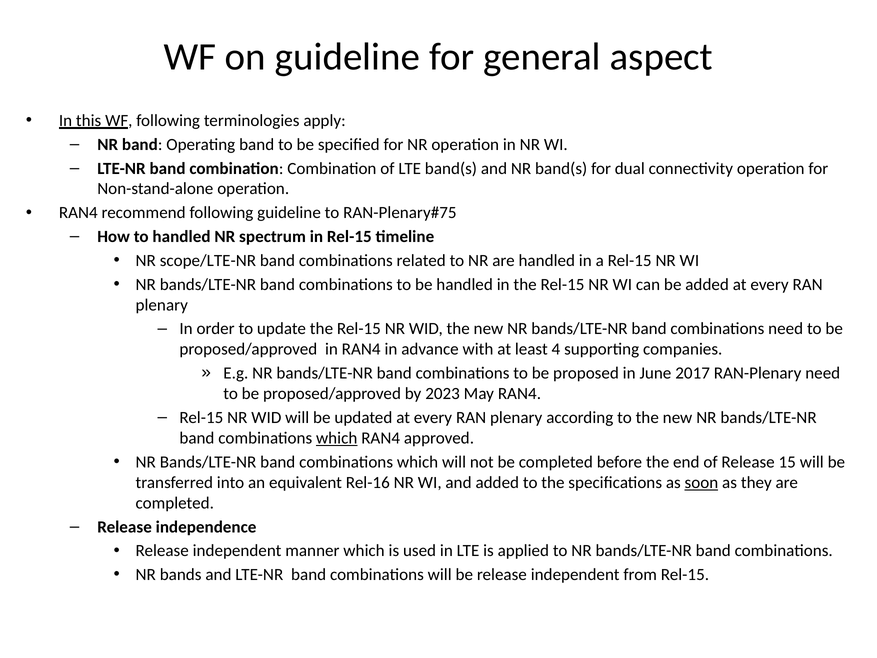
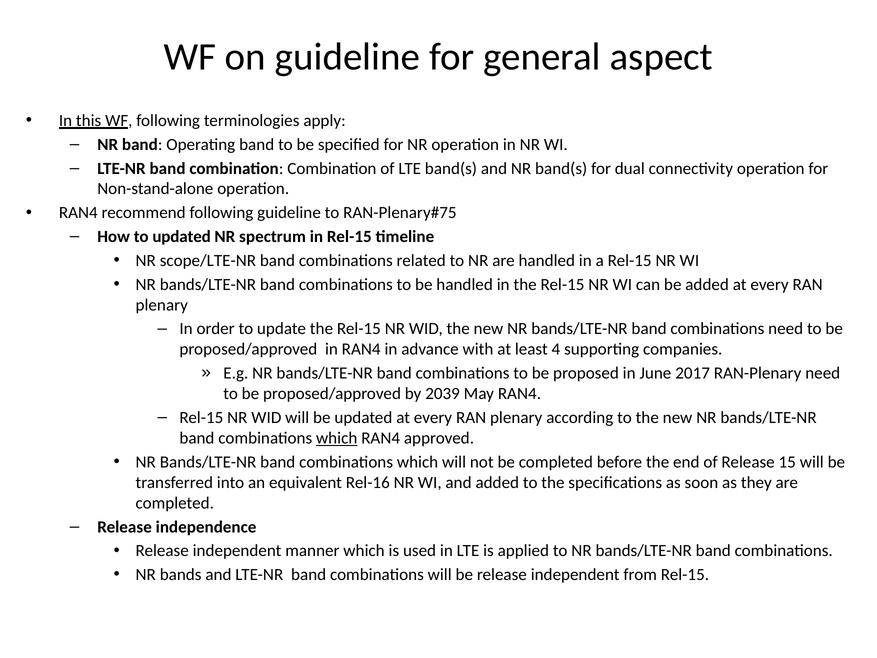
to handled: handled -> updated
2023: 2023 -> 2039
soon underline: present -> none
